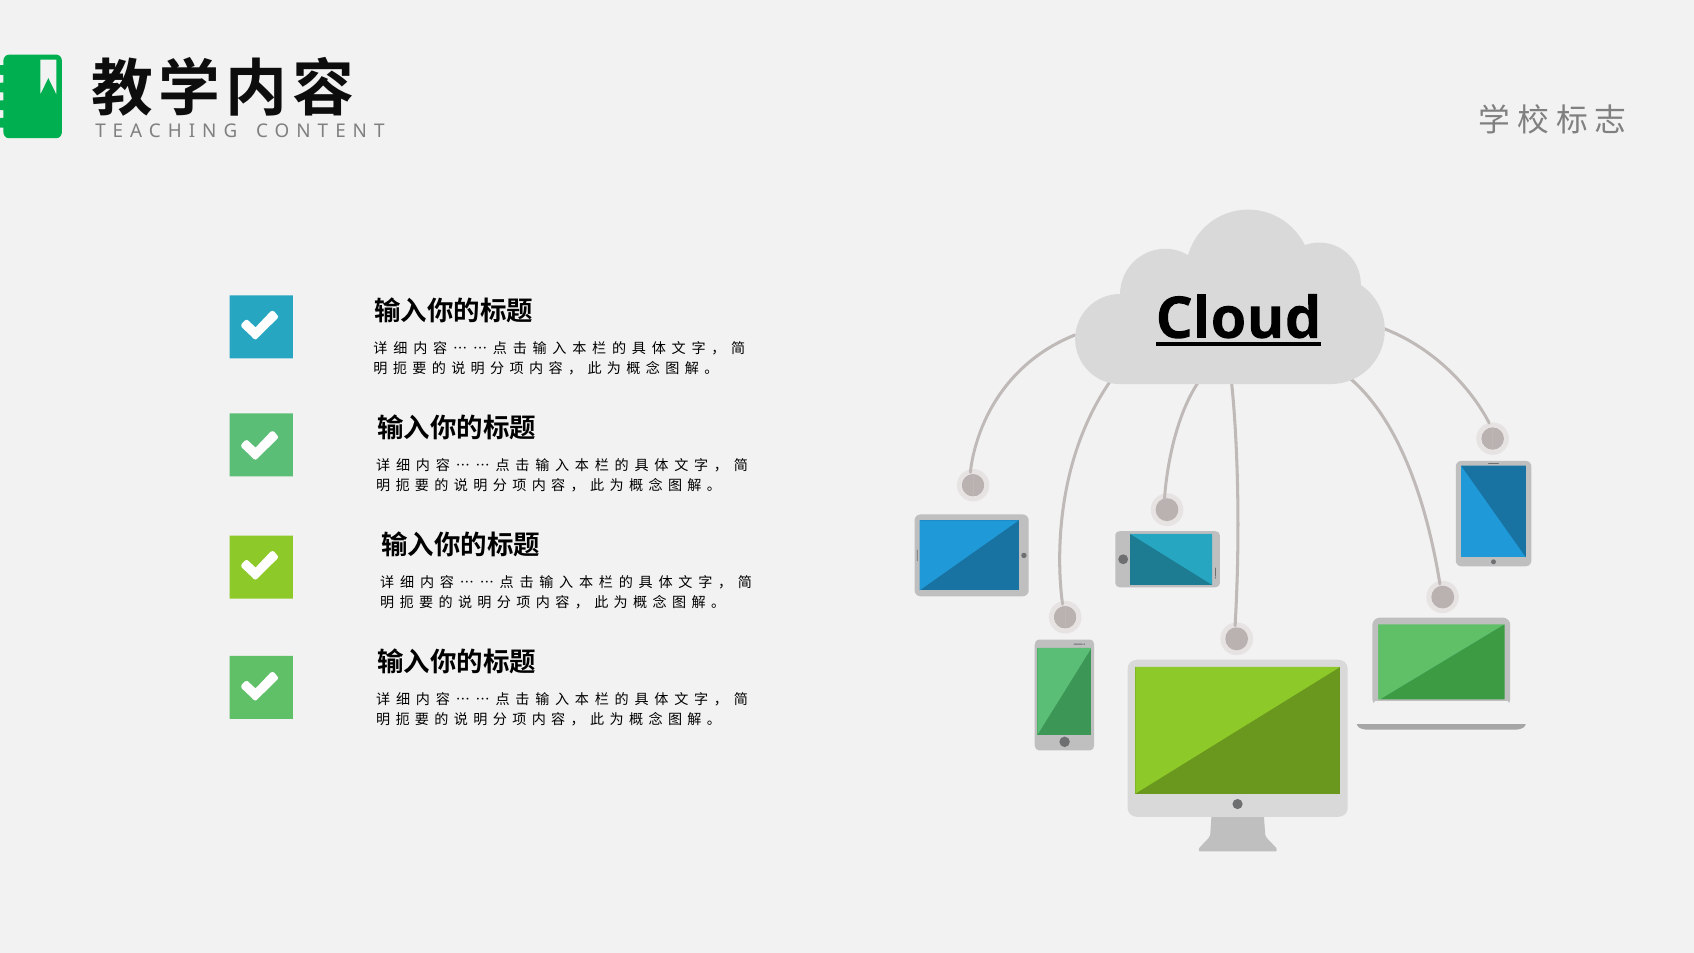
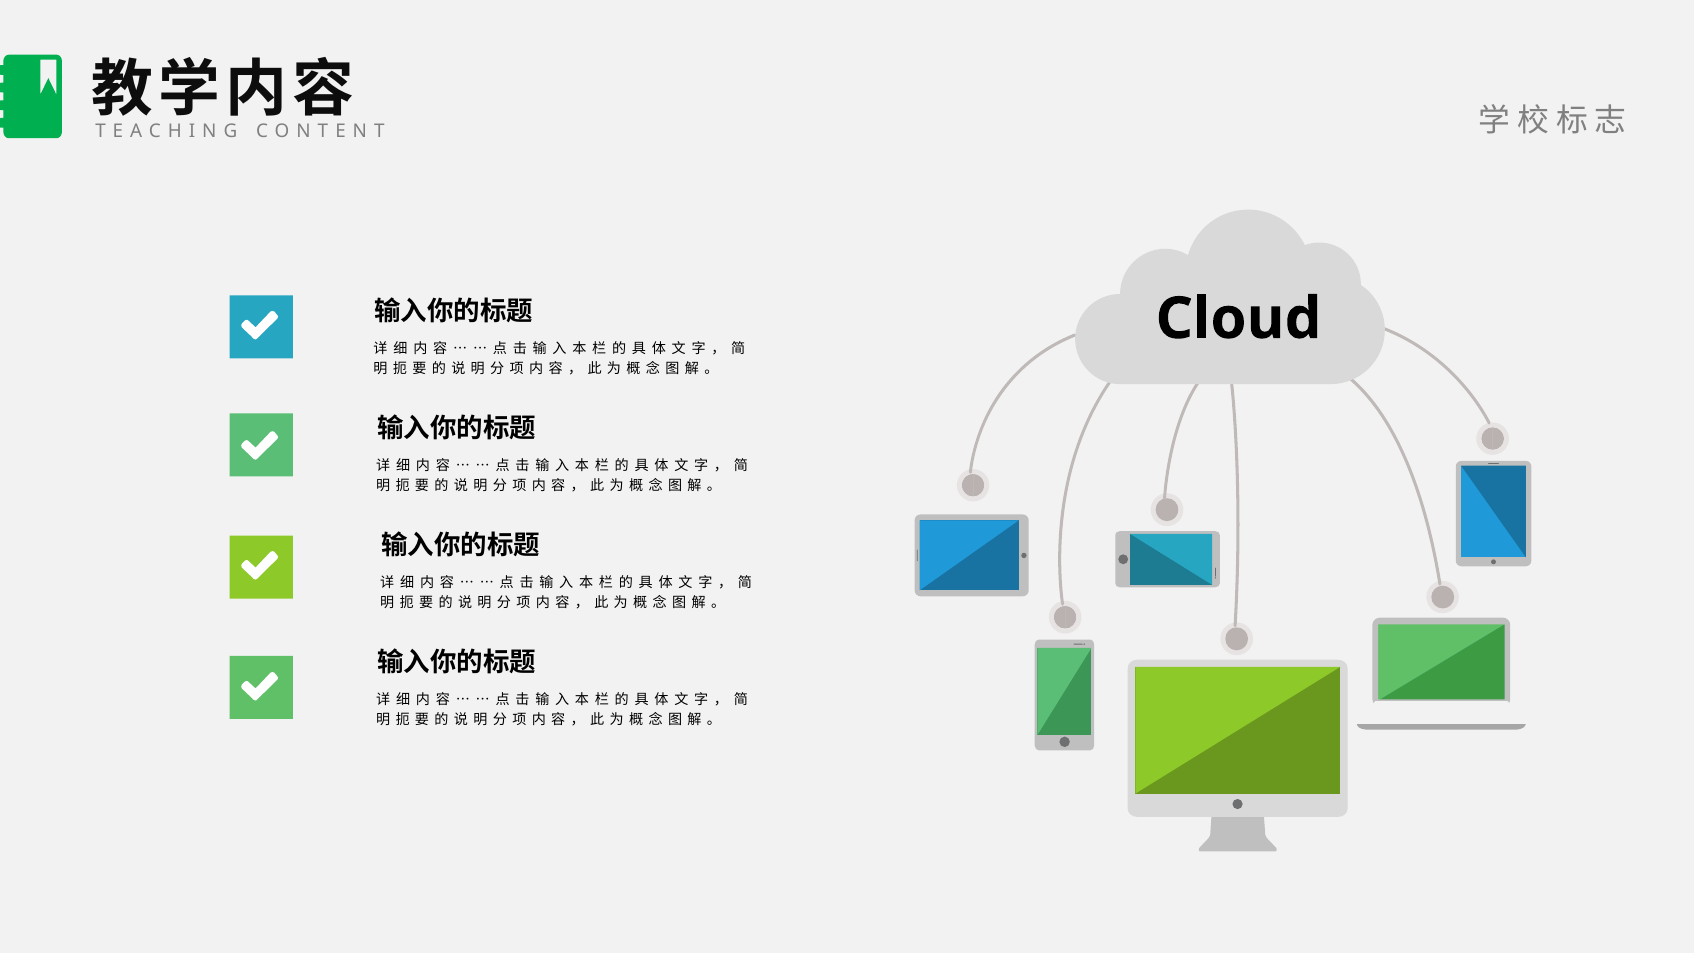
Cloud underline: present -> none
